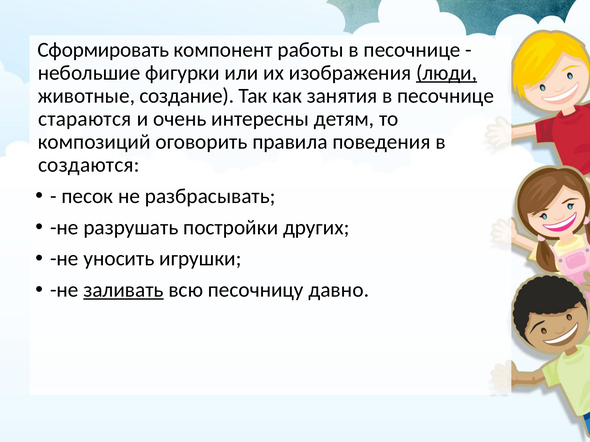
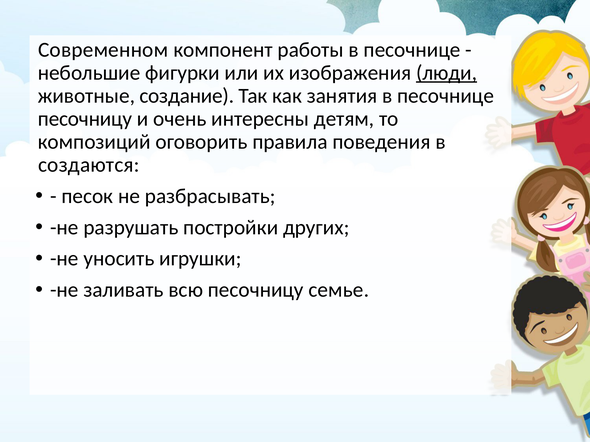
Сформировать: Сформировать -> Современном
стараются at (85, 119): стараются -> песочницу
заливать underline: present -> none
давно: давно -> семье
